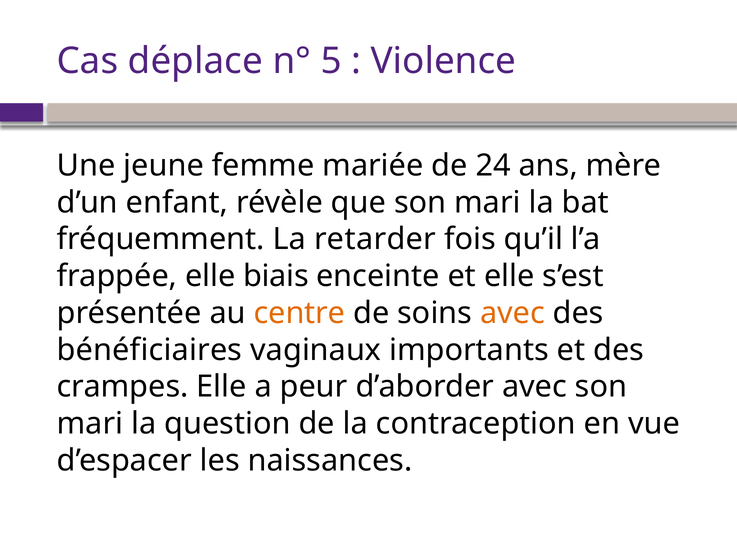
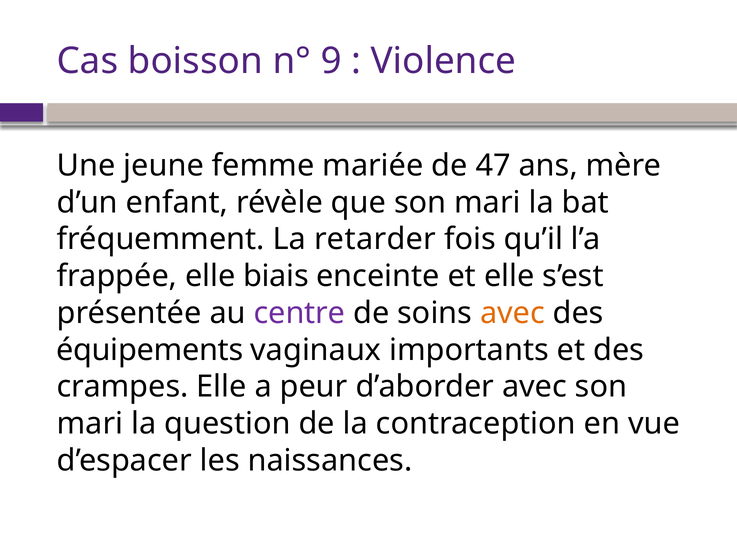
déplace: déplace -> boisson
5: 5 -> 9
24: 24 -> 47
centre colour: orange -> purple
bénéficiaires: bénéficiaires -> équipements
